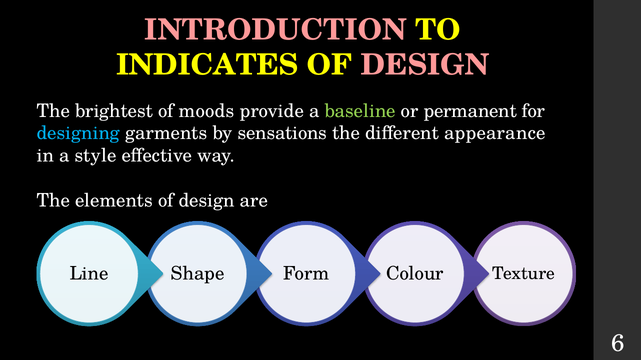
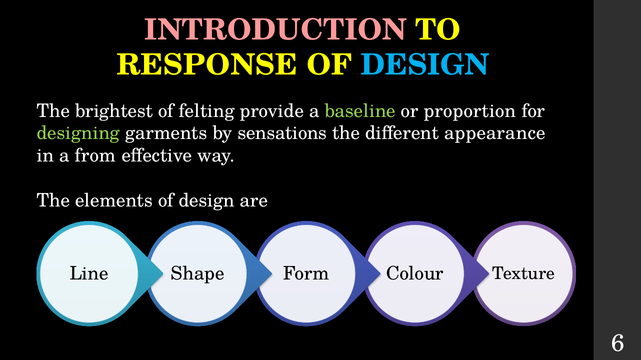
INDICATES: INDICATES -> RESPONSE
DESIGN at (425, 65) colour: pink -> light blue
moods: moods -> felting
permanent: permanent -> proportion
designing colour: light blue -> light green
style: style -> from
